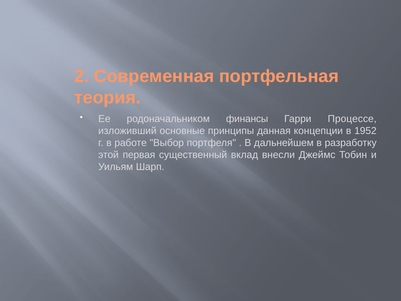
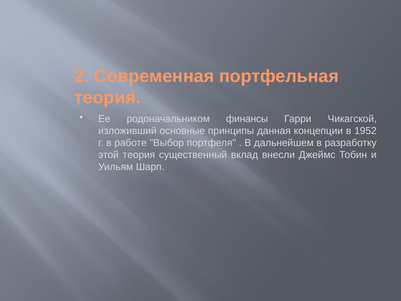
Процессе: Процессе -> Чикагской
этой первая: первая -> теория
